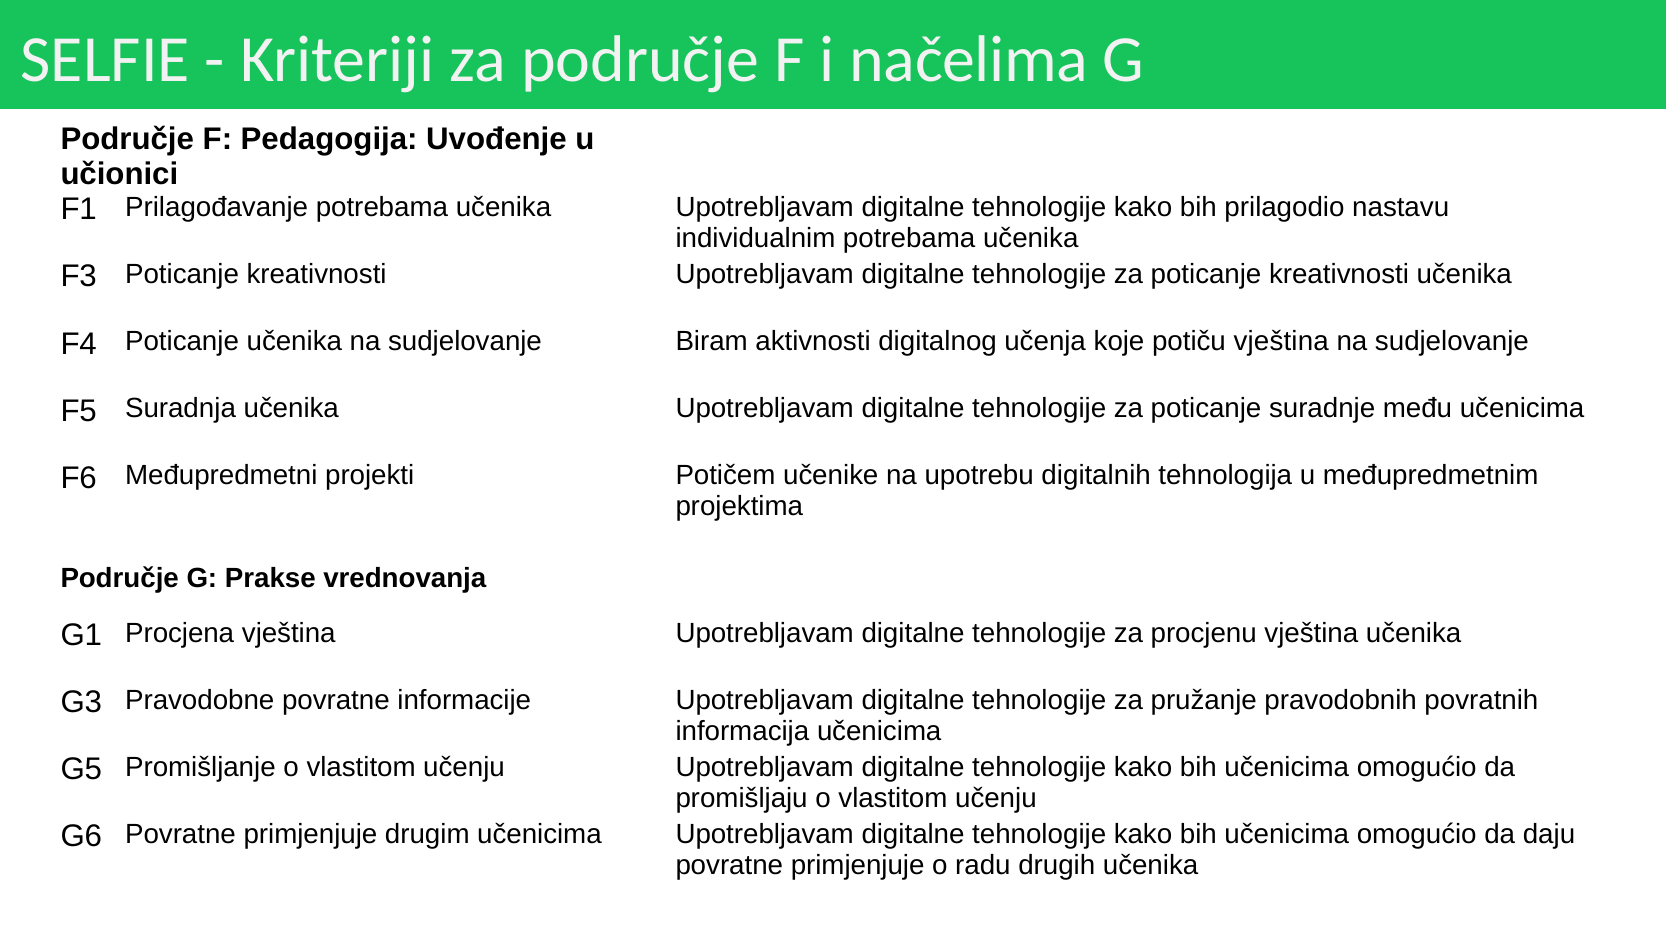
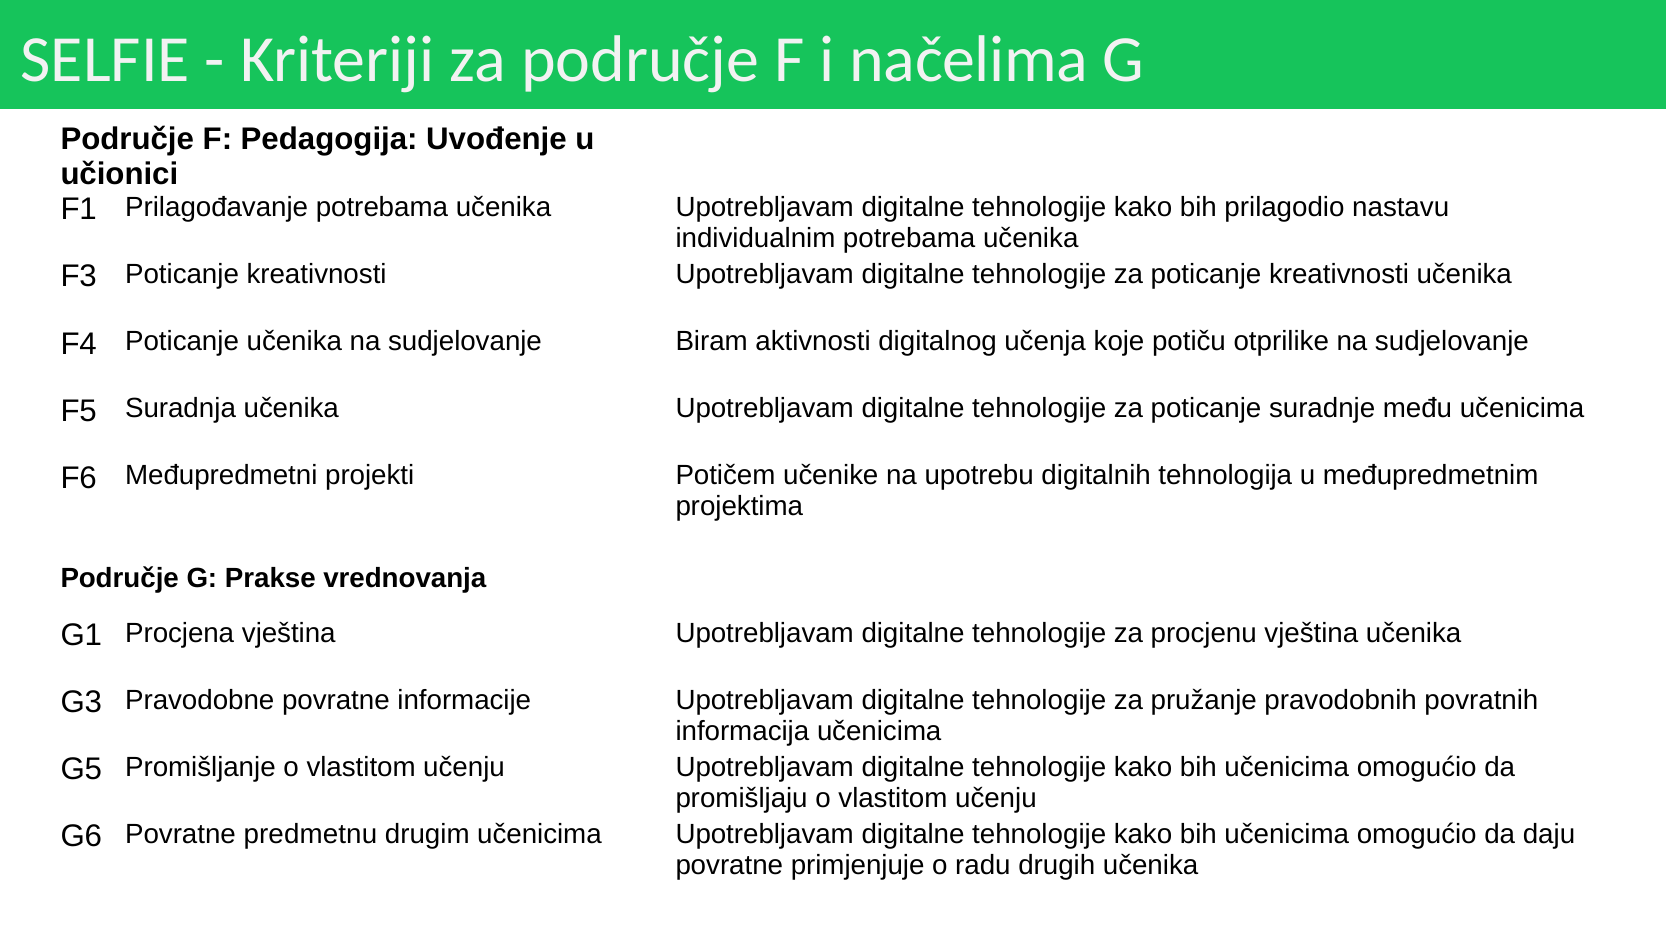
potiču vještina: vještina -> otprilike
G6 Povratne primjenjuje: primjenjuje -> predmetnu
